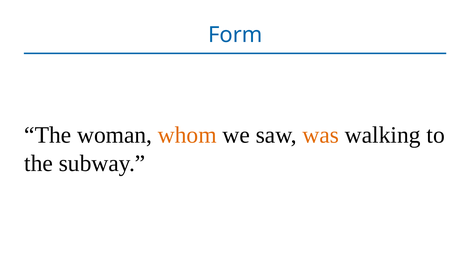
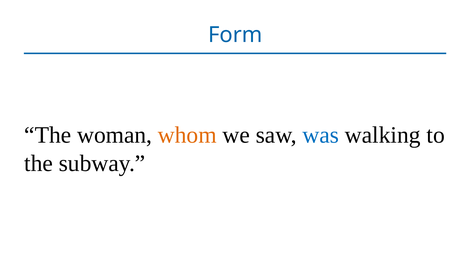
was colour: orange -> blue
